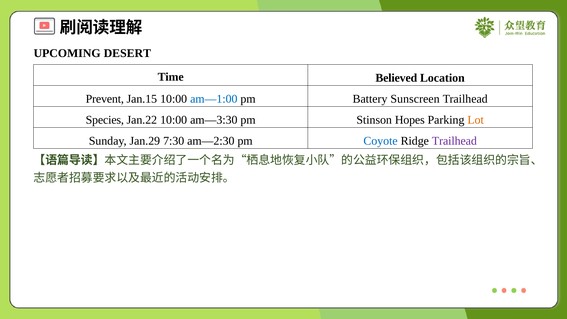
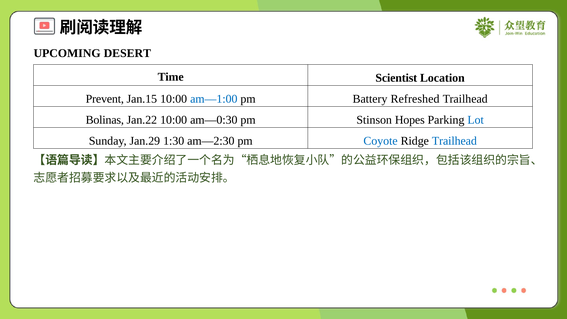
Believed: Believed -> Scientist
Sunscreen: Sunscreen -> Refreshed
Species: Species -> Bolinas
am—3:30: am—3:30 -> am—0:30
Lot colour: orange -> blue
7:30: 7:30 -> 1:30
Trailhead at (454, 141) colour: purple -> blue
